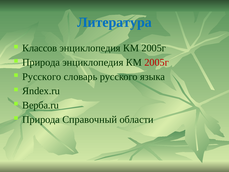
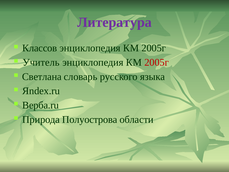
Литература colour: blue -> purple
Природа at (41, 62): Природа -> Учитель
Русского at (42, 77): Русского -> Светлана
Справочный: Справочный -> Полуострова
